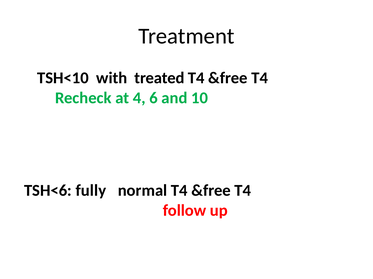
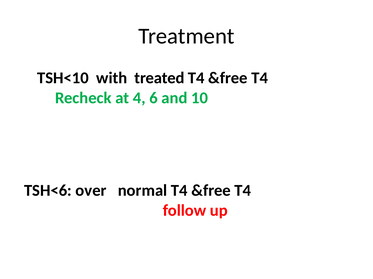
fully: fully -> over
